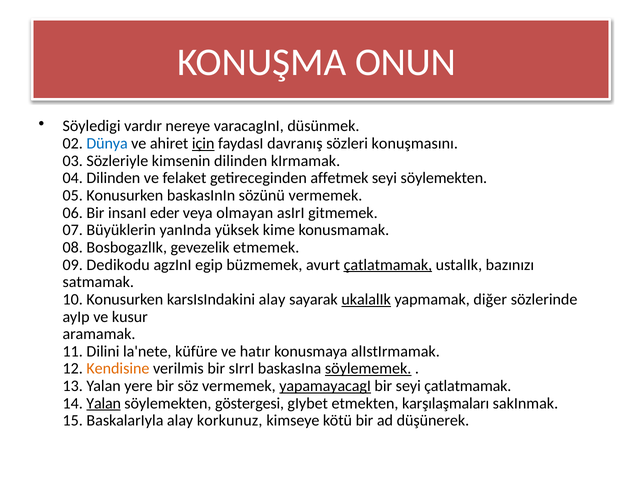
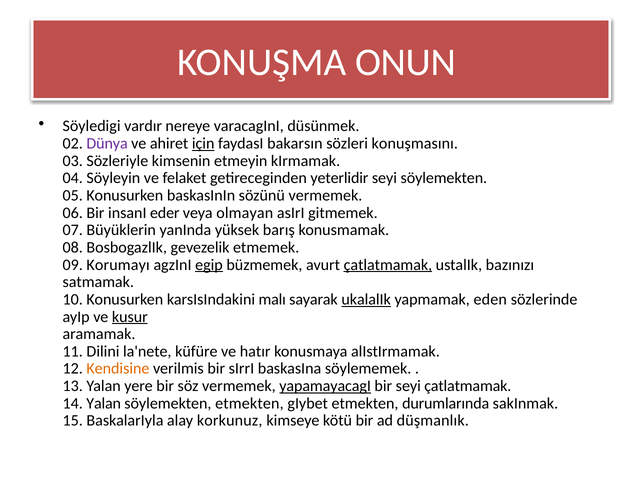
Dünya colour: blue -> purple
davranış: davranış -> bakarsın
kimsenin dilinden: dilinden -> etmeyin
04 Dilinden: Dilinden -> Söyleyin
affetmek: affetmek -> yeterlidir
kime: kime -> barış
Dedikodu: Dedikodu -> Korumayı
egip underline: none -> present
karsIsIndakini alay: alay -> malı
diğer: diğer -> eden
kusur underline: none -> present
söylememek underline: present -> none
Yalan at (104, 404) underline: present -> none
söylemekten göstergesi: göstergesi -> etmekten
karşılaşmaları: karşılaşmaları -> durumlarında
düşünerek: düşünerek -> düşmanlık
